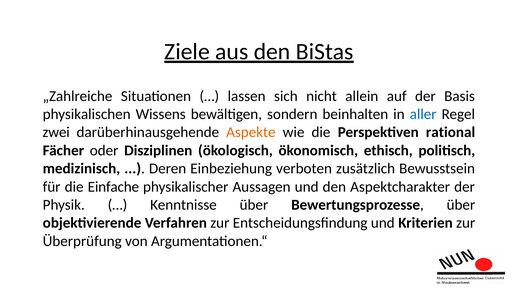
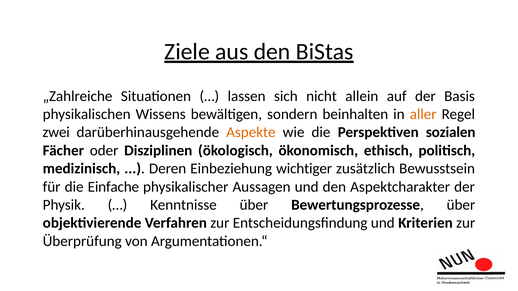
aller colour: blue -> orange
rational: rational -> sozialen
verboten: verboten -> wichtiger
